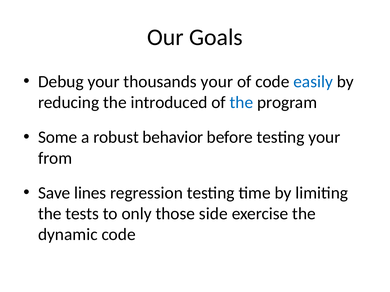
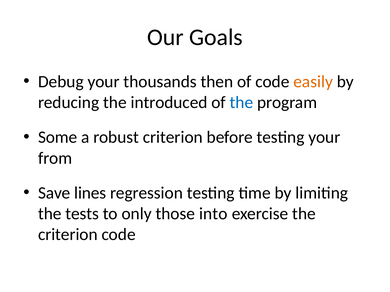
thousands your: your -> then
easily colour: blue -> orange
robust behavior: behavior -> criterion
side: side -> into
dynamic at (68, 235): dynamic -> criterion
